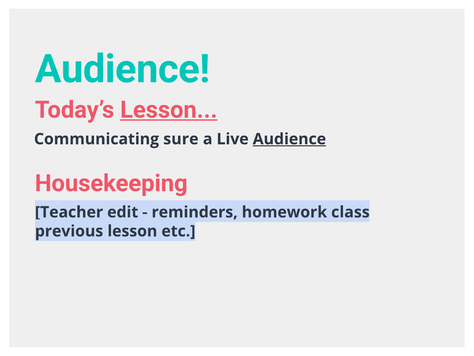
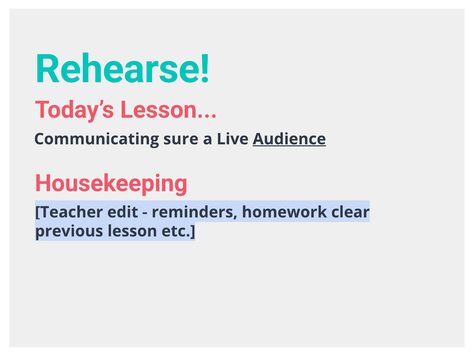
Audience at (122, 69): Audience -> Rehearse
Lesson at (169, 110) underline: present -> none
class: class -> clear
